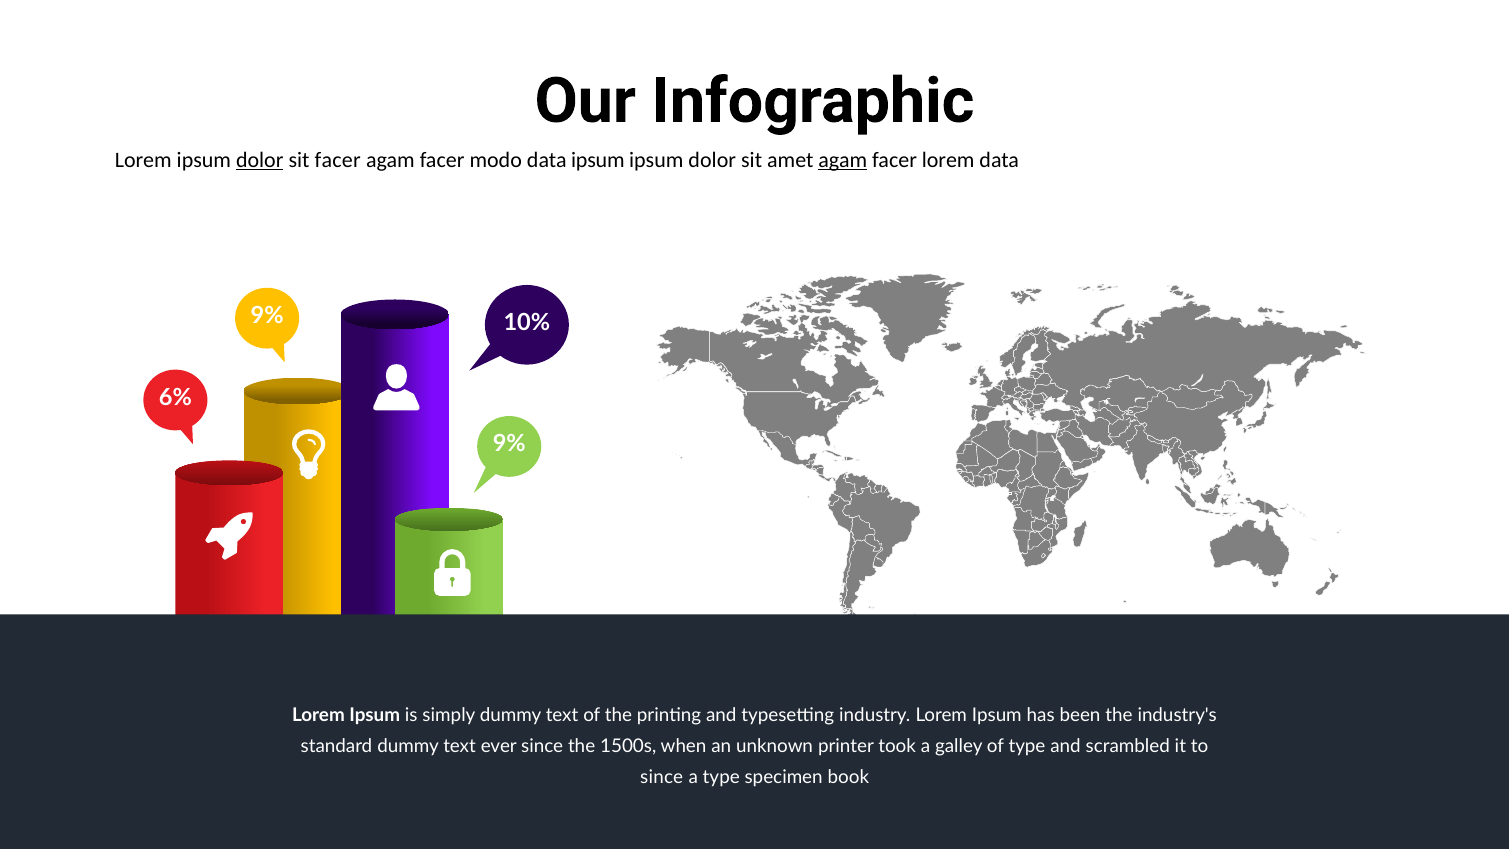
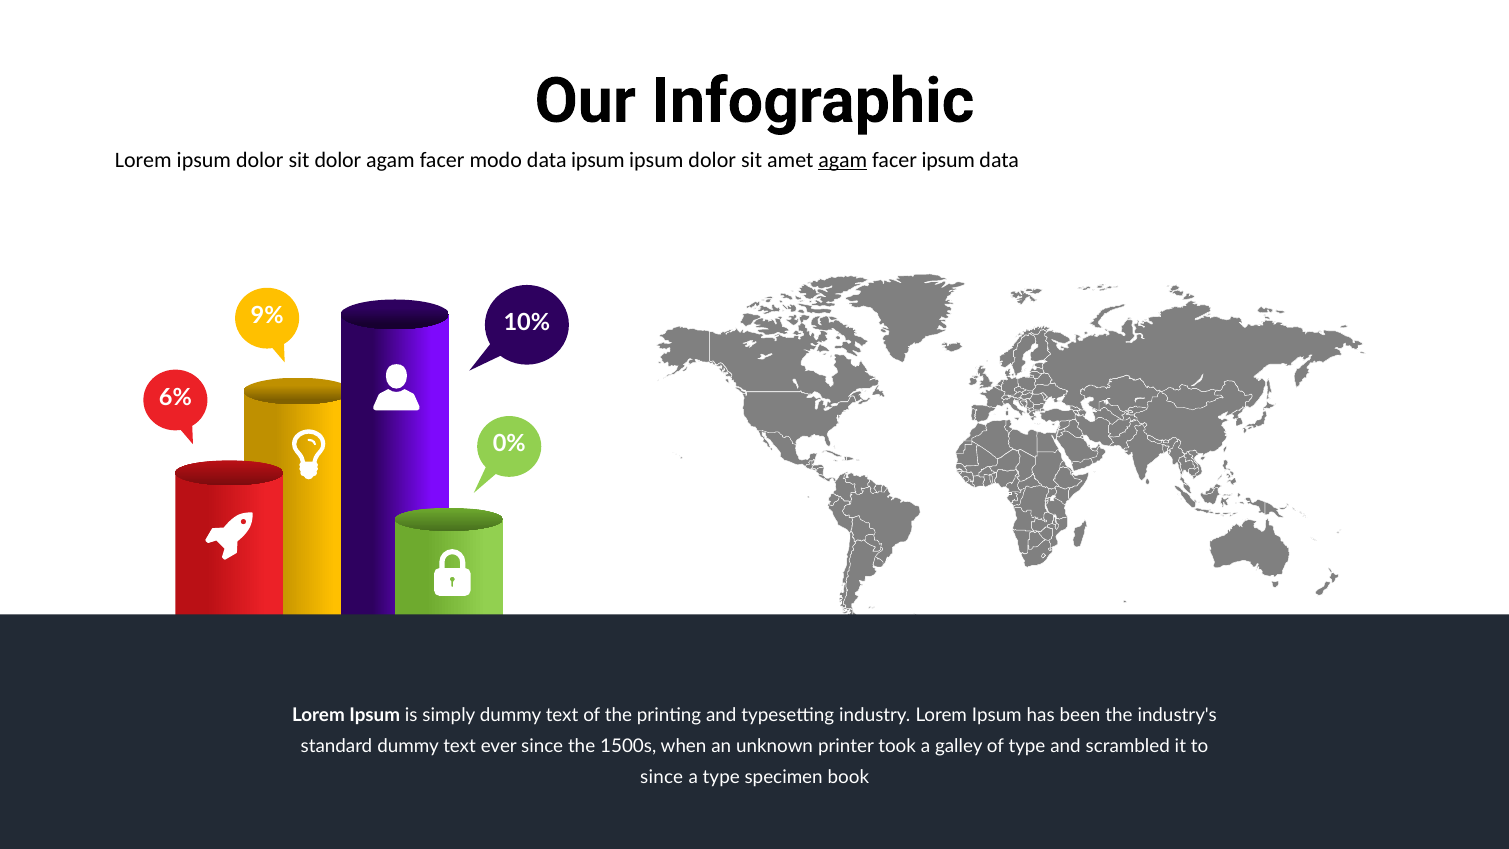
dolor at (260, 160) underline: present -> none
sit facer: facer -> dolor
facer lorem: lorem -> ipsum
9% at (509, 444): 9% -> 0%
